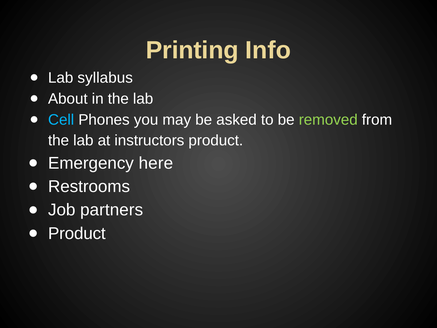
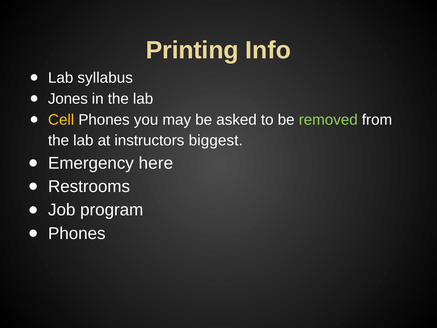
About: About -> Jones
Cell colour: light blue -> yellow
instructors product: product -> biggest
partners: partners -> program
Product at (77, 233): Product -> Phones
